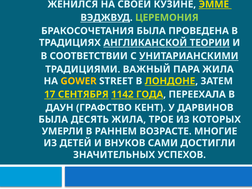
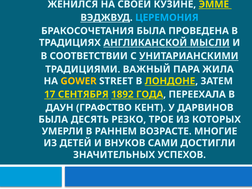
ЦЕРЕМОНИЯ colour: light green -> light blue
ТЕОРИИ: ТЕОРИИ -> МЫСЛИ
1142: 1142 -> 1892
ДЕСЯТЬ ЖИЛА: ЖИЛА -> РЕЗКО
